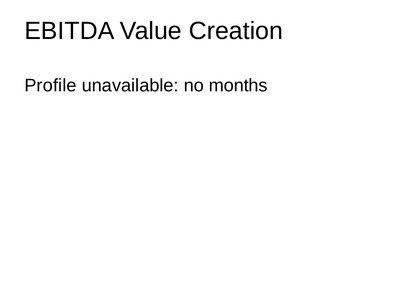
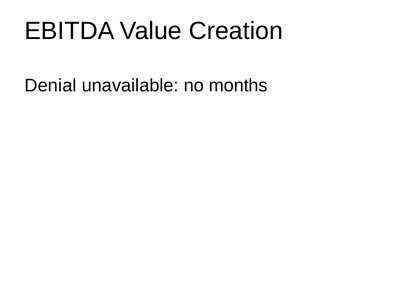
Profile: Profile -> Denial
